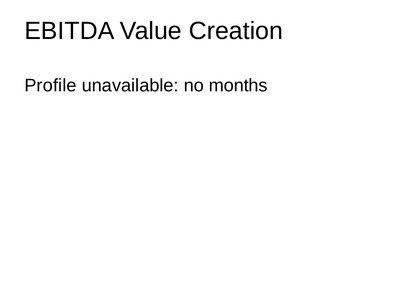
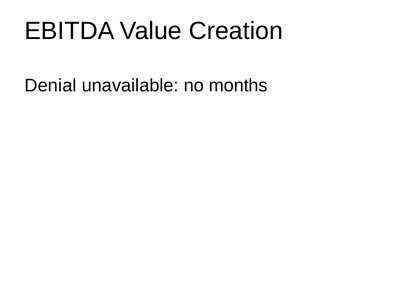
Profile: Profile -> Denial
